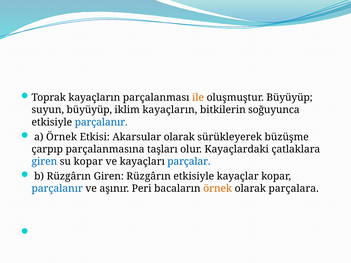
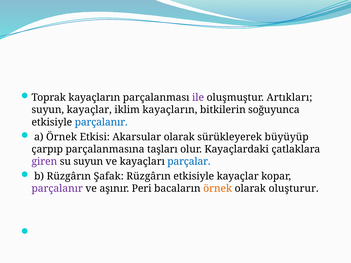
ile colour: orange -> purple
oluşmuştur Büyüyüp: Büyüyüp -> Artıkları
suyun büyüyüp: büyüyüp -> kayaçlar
büzüşme: büzüşme -> büyüyüp
giren at (44, 162) colour: blue -> purple
su kopar: kopar -> suyun
Rüzgârın Giren: Giren -> Şafak
parçalanır at (57, 189) colour: blue -> purple
parçalara: parçalara -> oluşturur
